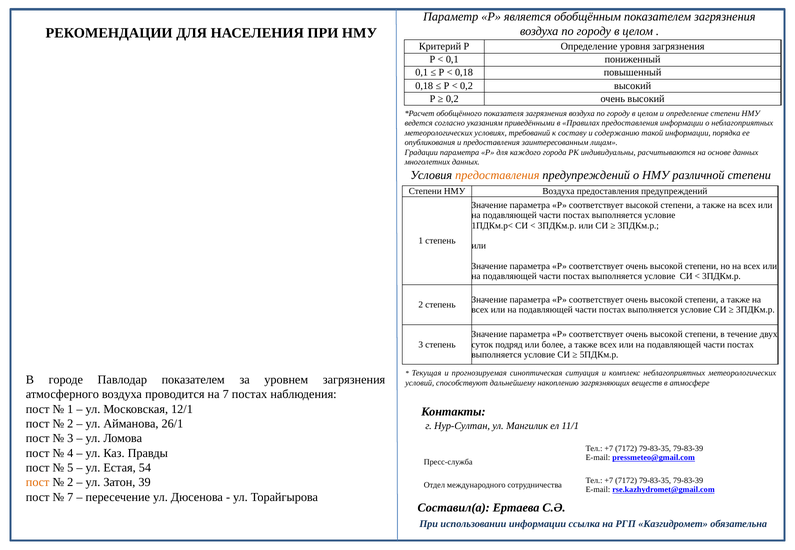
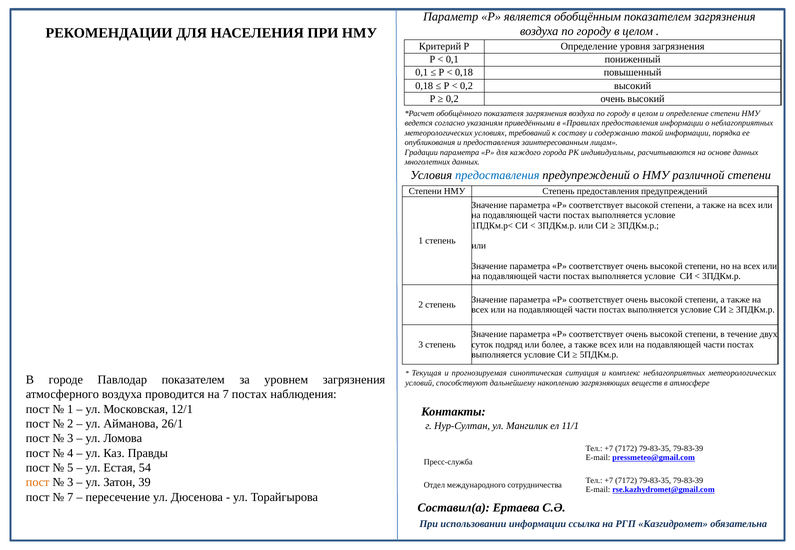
предоставления at (497, 175) colour: orange -> blue
НМУ Воздуха: Воздуха -> Степень
2 at (70, 483): 2 -> 3
